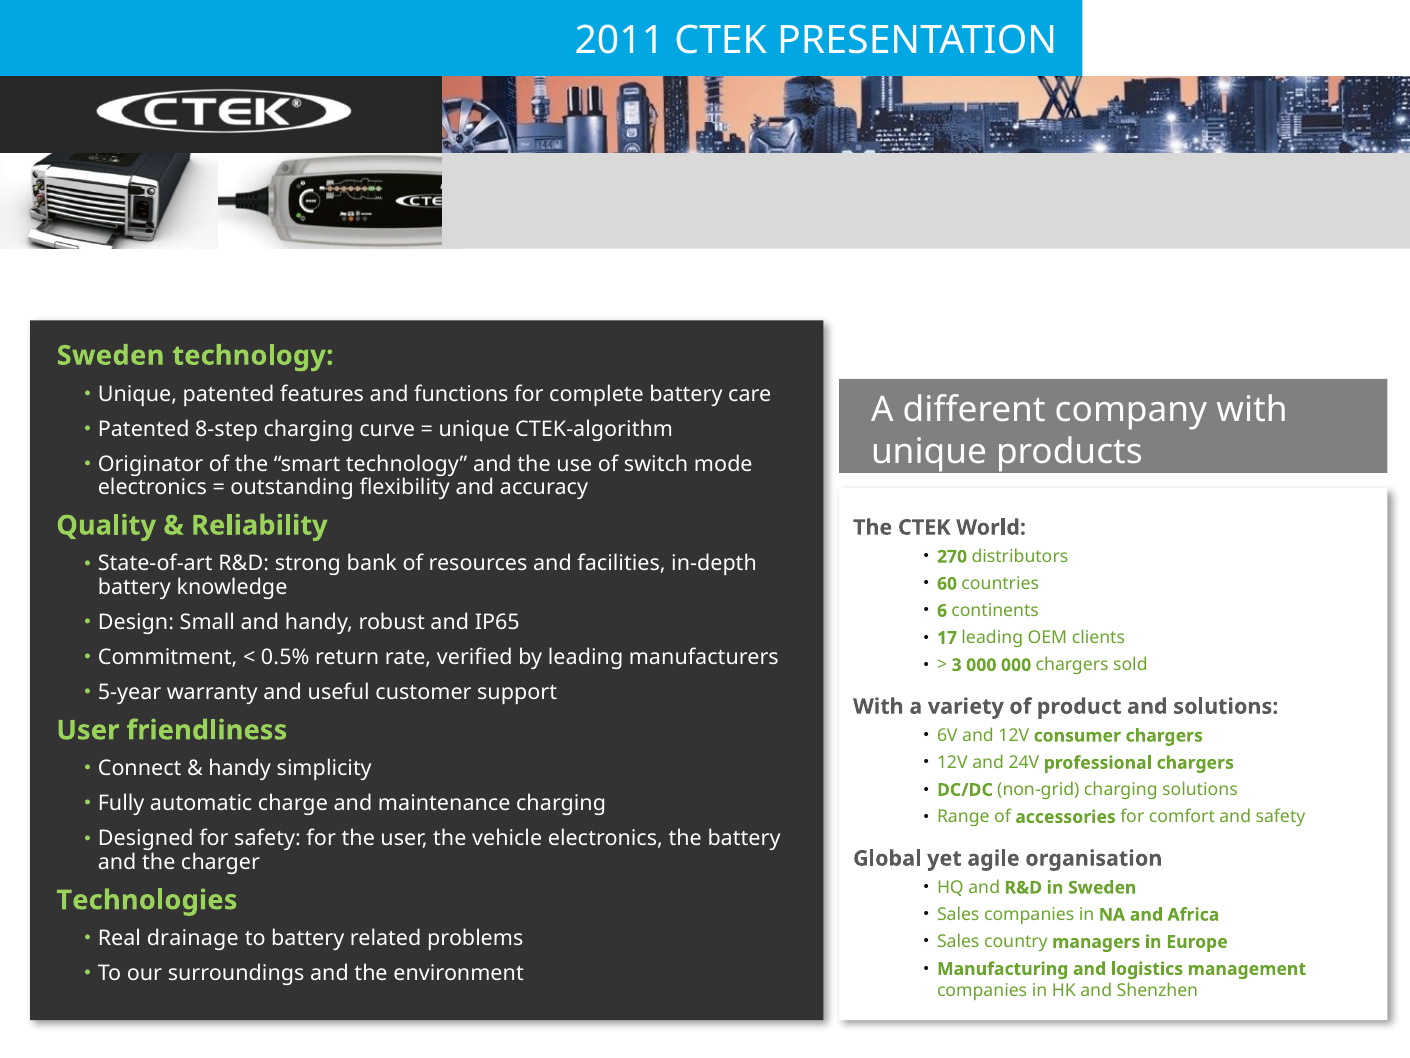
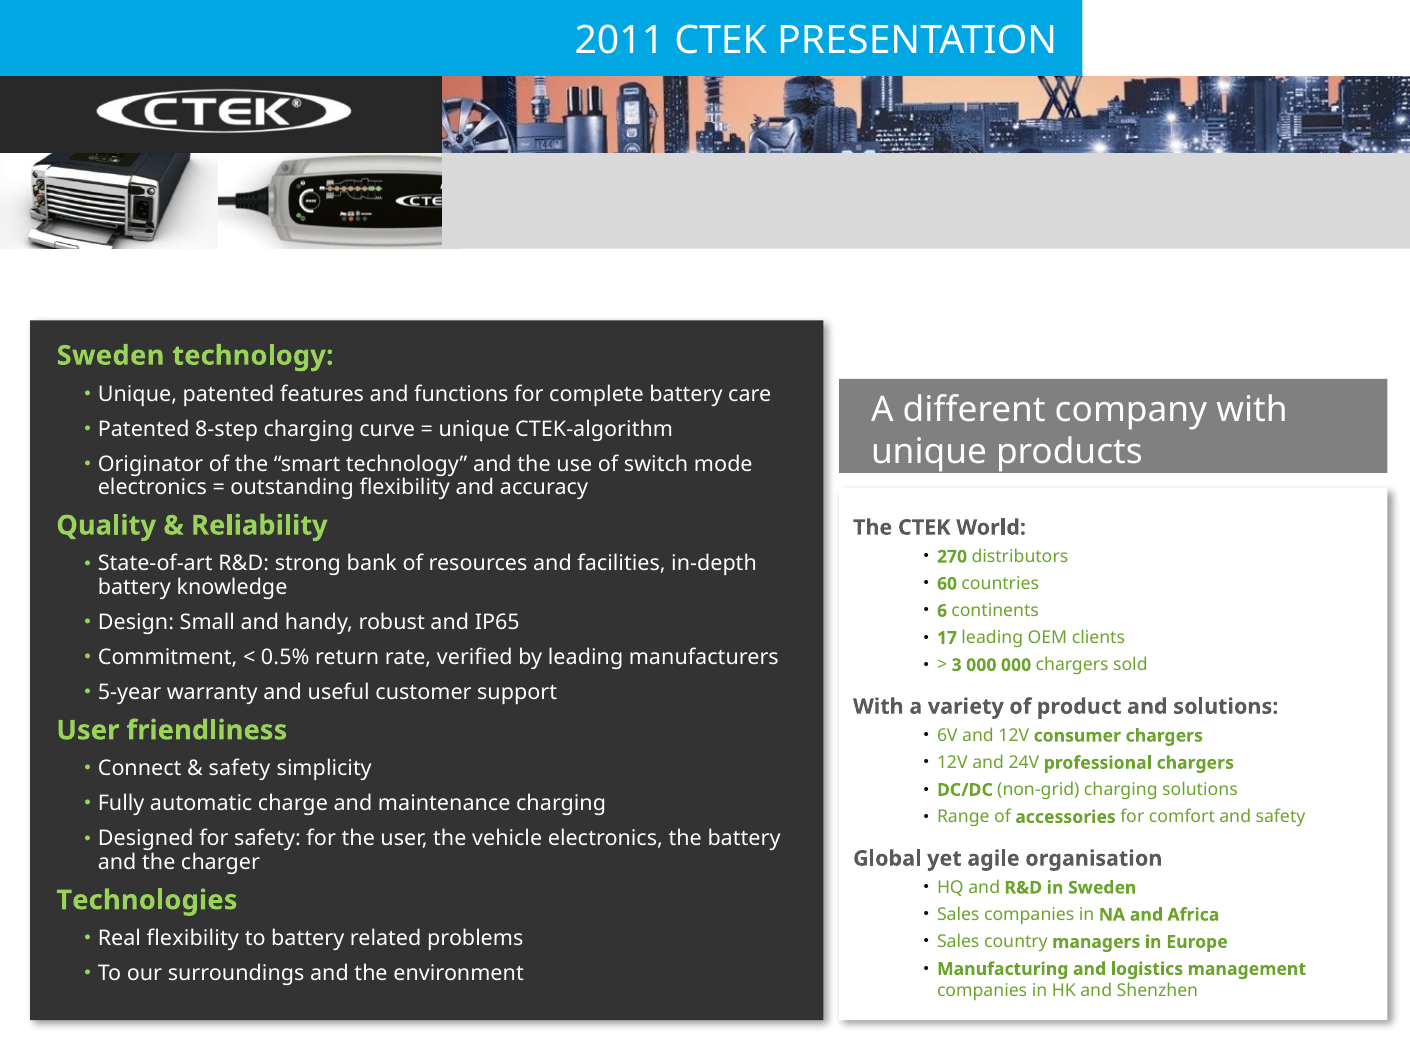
handy at (240, 768): handy -> safety
Real drainage: drainage -> flexibility
